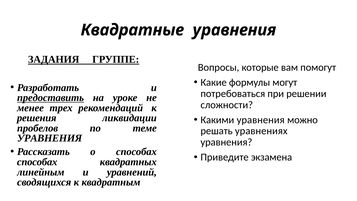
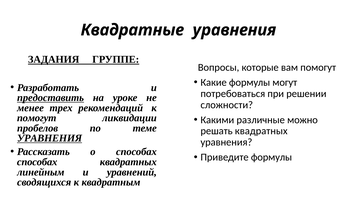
решения at (37, 118): решения -> помогут
Какими уравнения: уравнения -> различные
решать уравнениях: уравнениях -> квадратных
УРАВНЕНИЯ at (50, 138) underline: none -> present
Приведите экзамена: экзамена -> формулы
